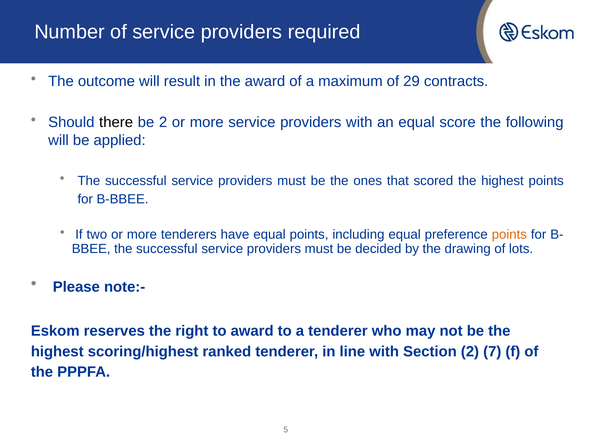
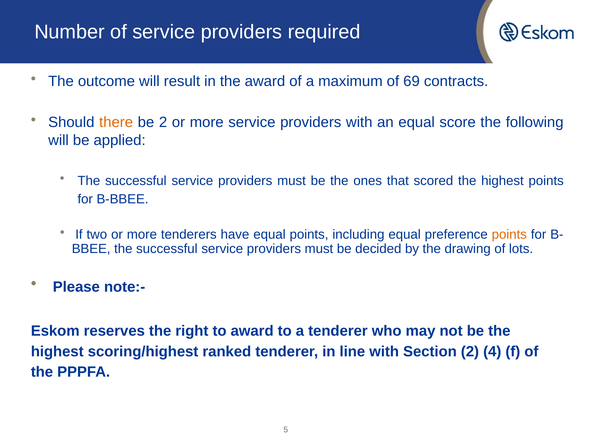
29: 29 -> 69
there colour: black -> orange
7: 7 -> 4
